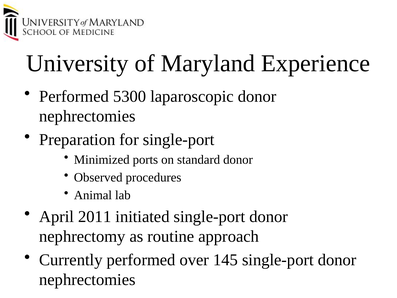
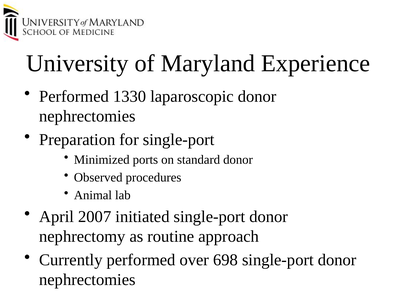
5300: 5300 -> 1330
2011: 2011 -> 2007
145: 145 -> 698
